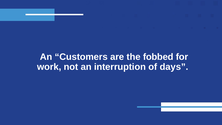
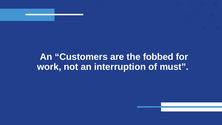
days: days -> must
